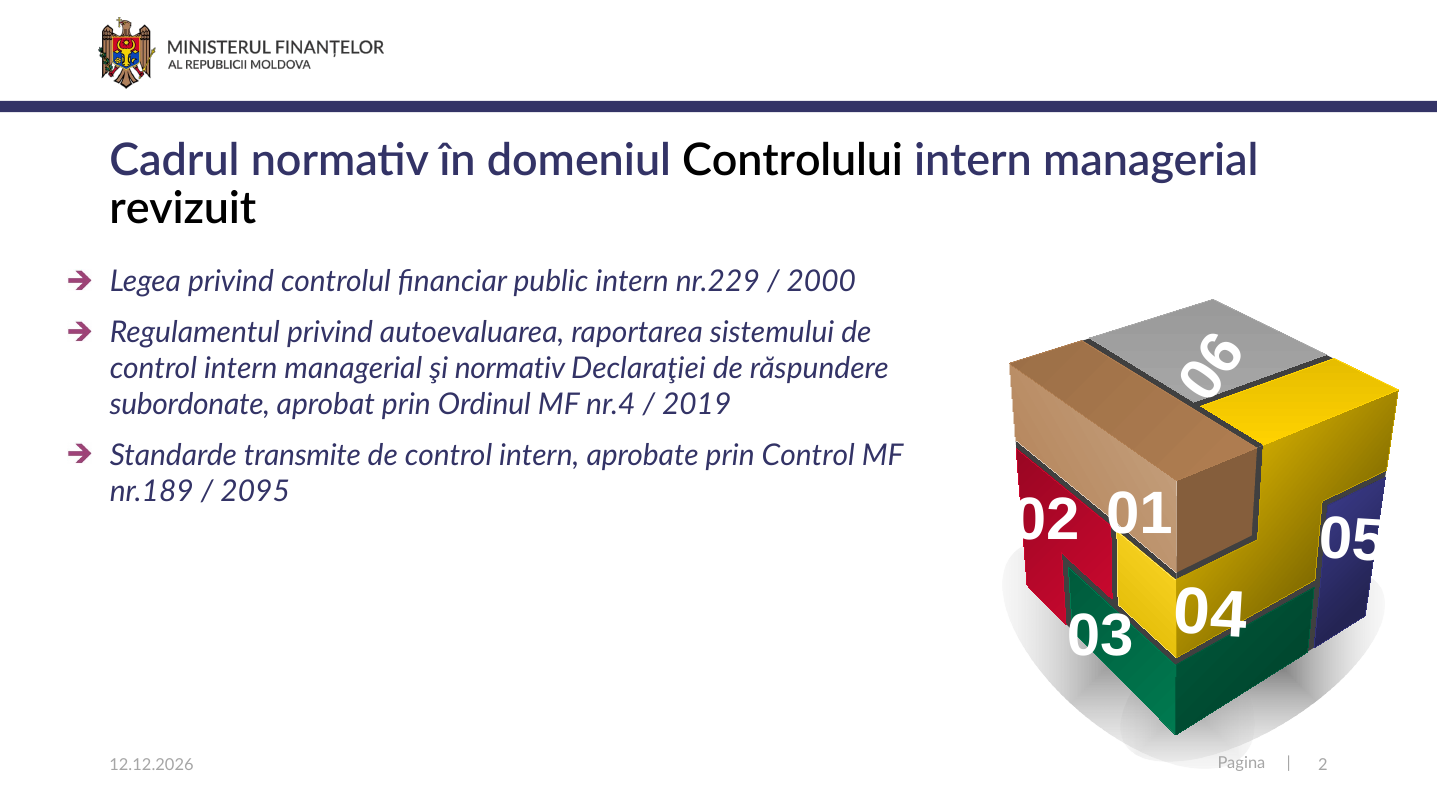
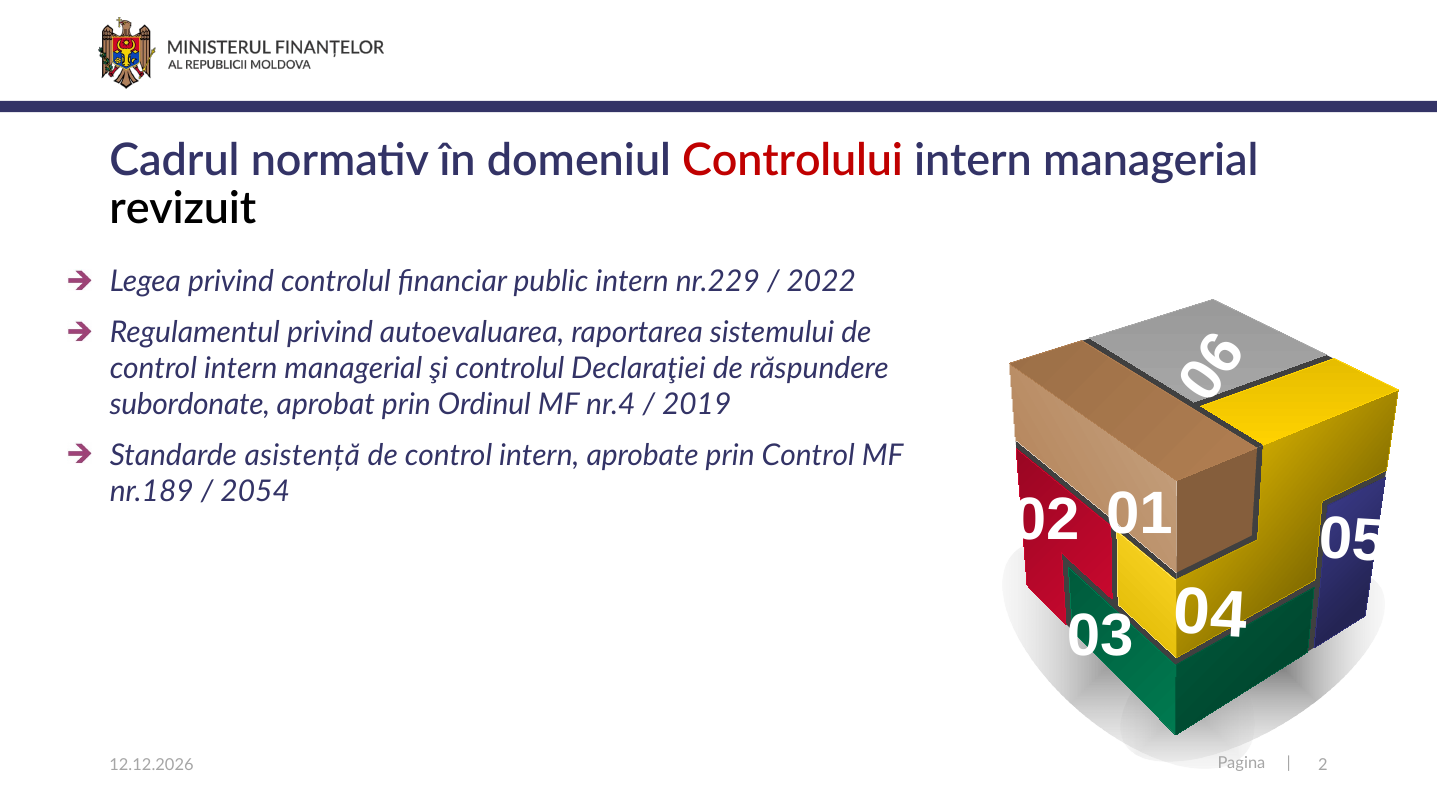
Controlului colour: black -> red
2000: 2000 -> 2022
şi normativ: normativ -> controlul
transmite: transmite -> asistență
2095: 2095 -> 2054
